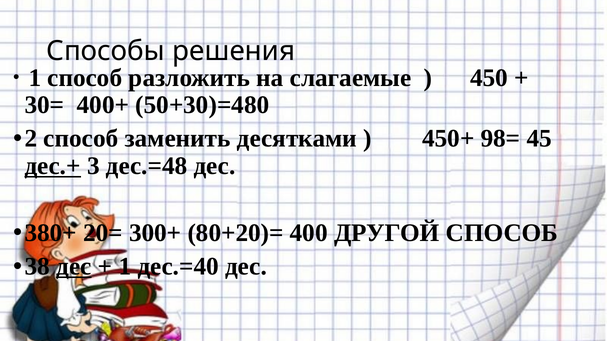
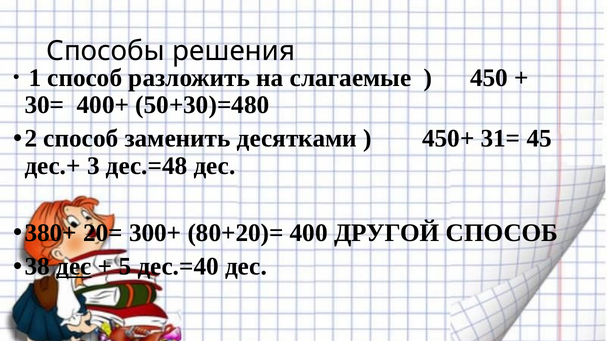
98=: 98= -> 31=
дес.+ underline: present -> none
1 at (125, 267): 1 -> 5
